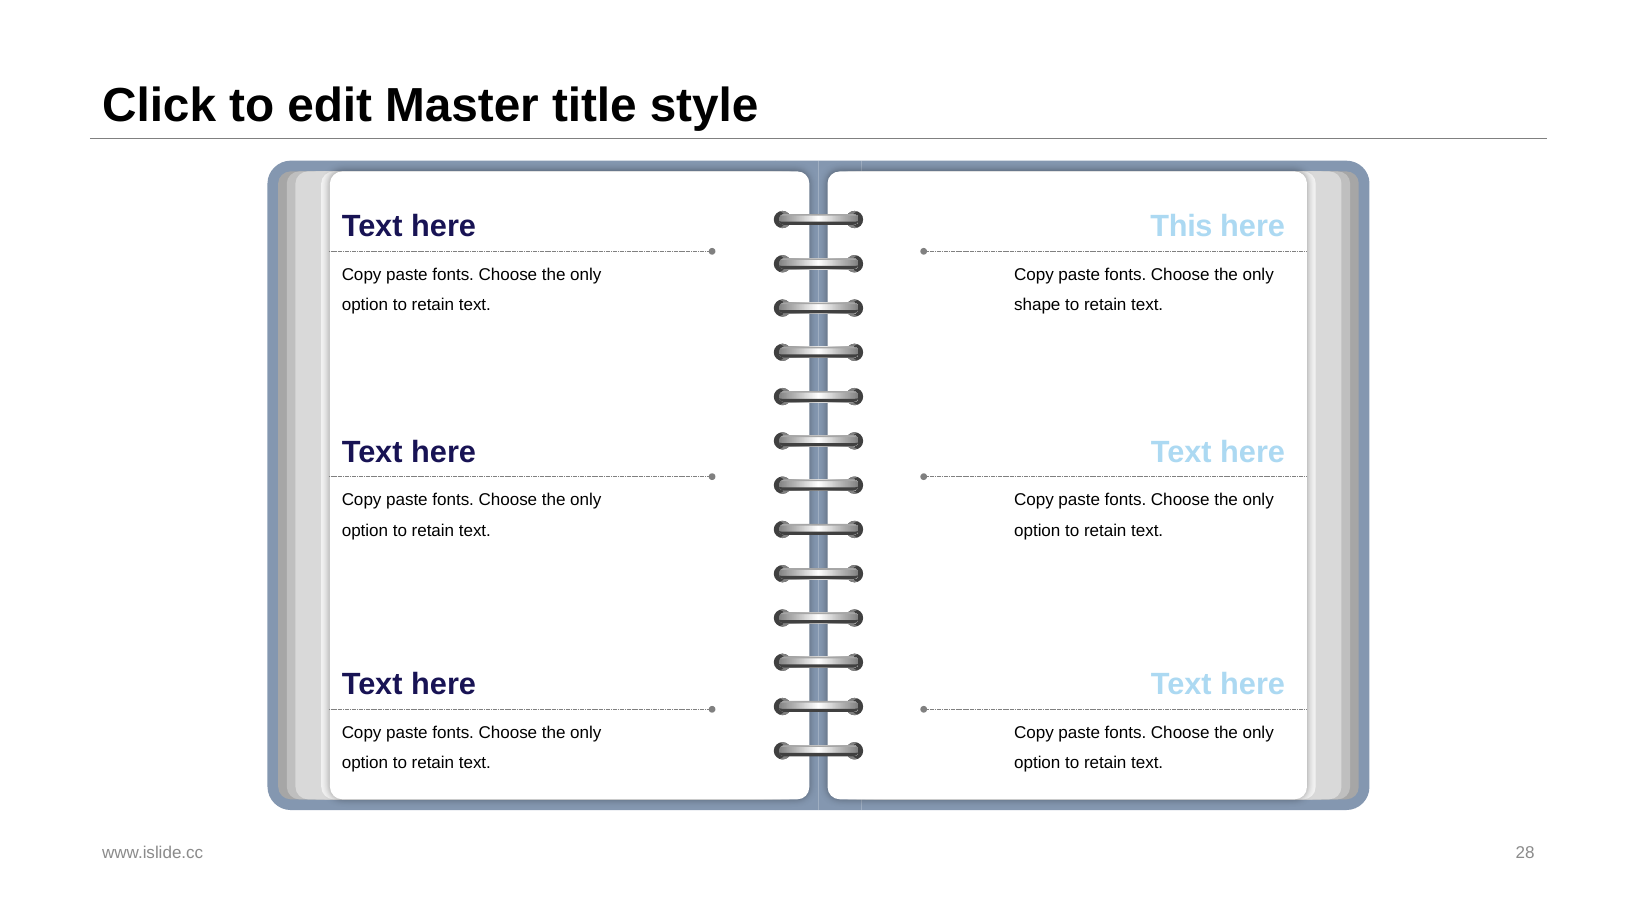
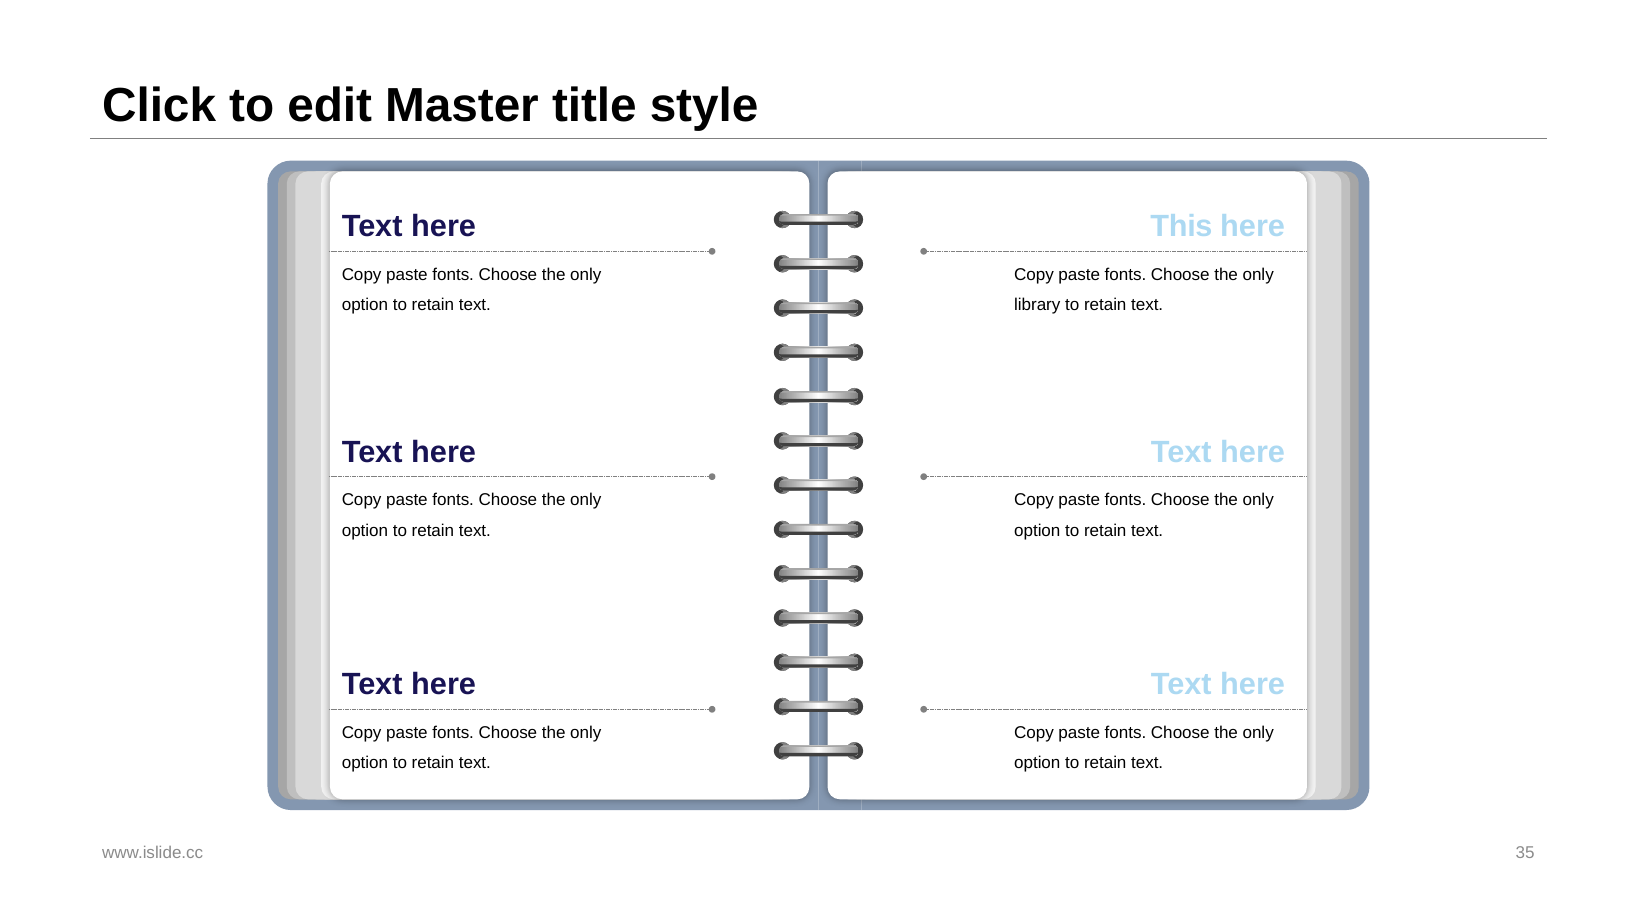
shape: shape -> library
28: 28 -> 35
